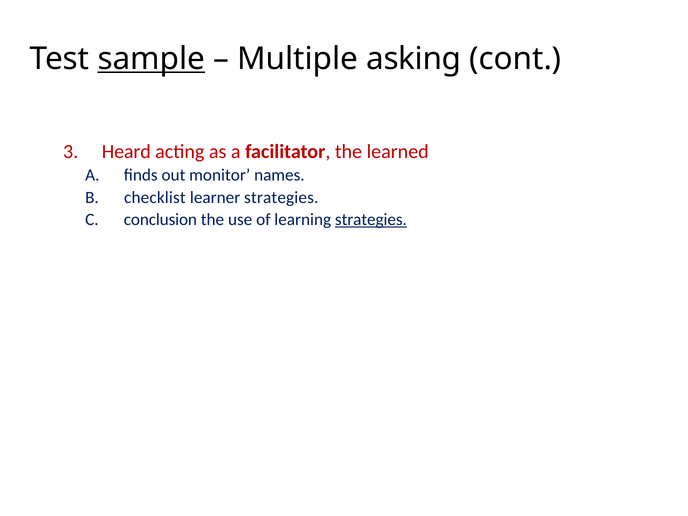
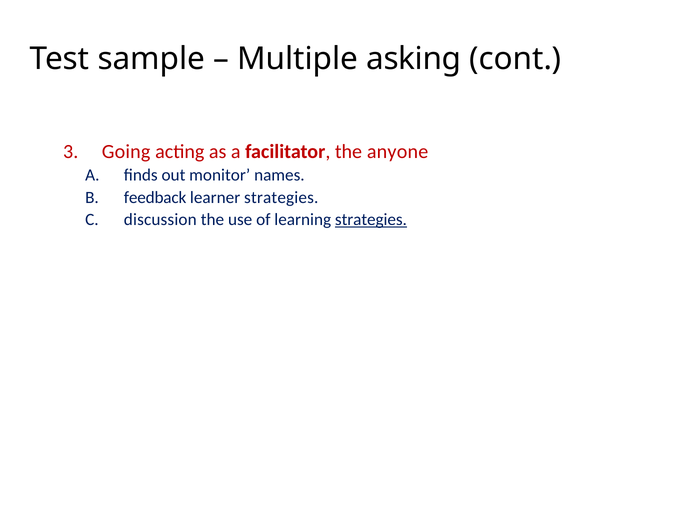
sample underline: present -> none
Heard: Heard -> Going
learned: learned -> anyone
checklist: checklist -> feedback
conclusion: conclusion -> discussion
